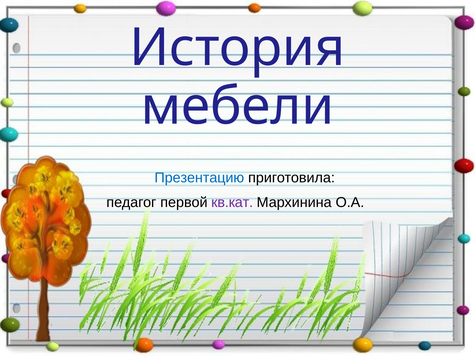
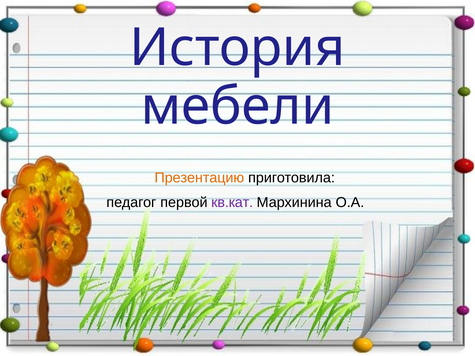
Презентацию colour: blue -> orange
